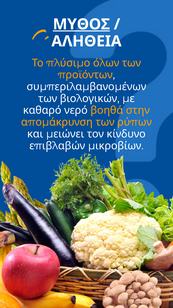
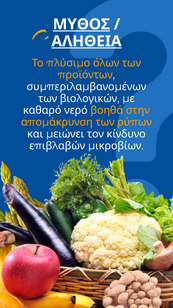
ΑΛΗΘΕΙΑ underline: none -> present
